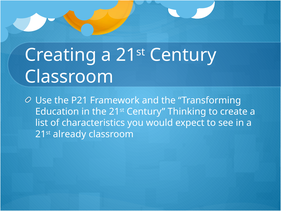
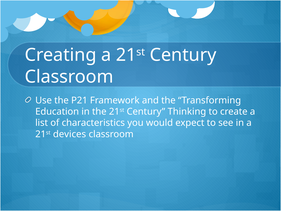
already: already -> devices
